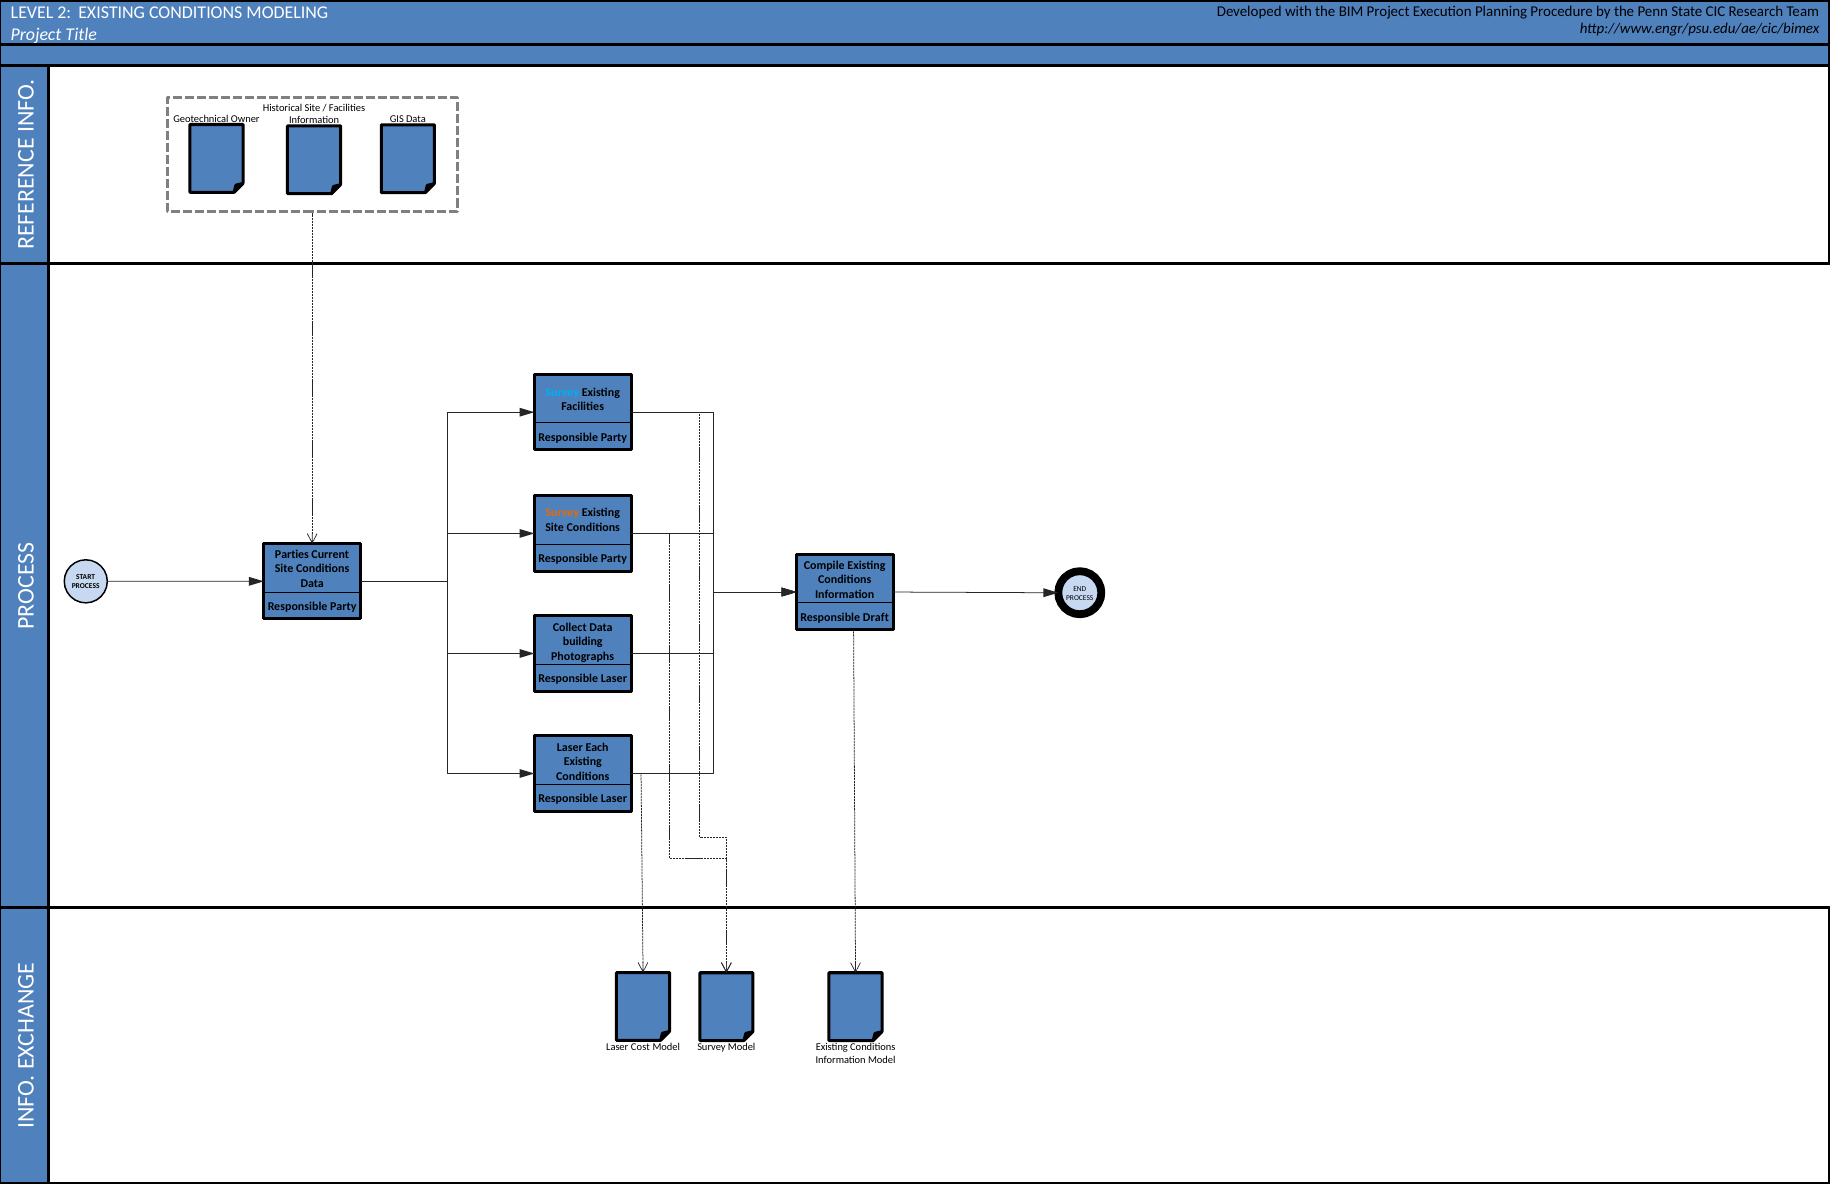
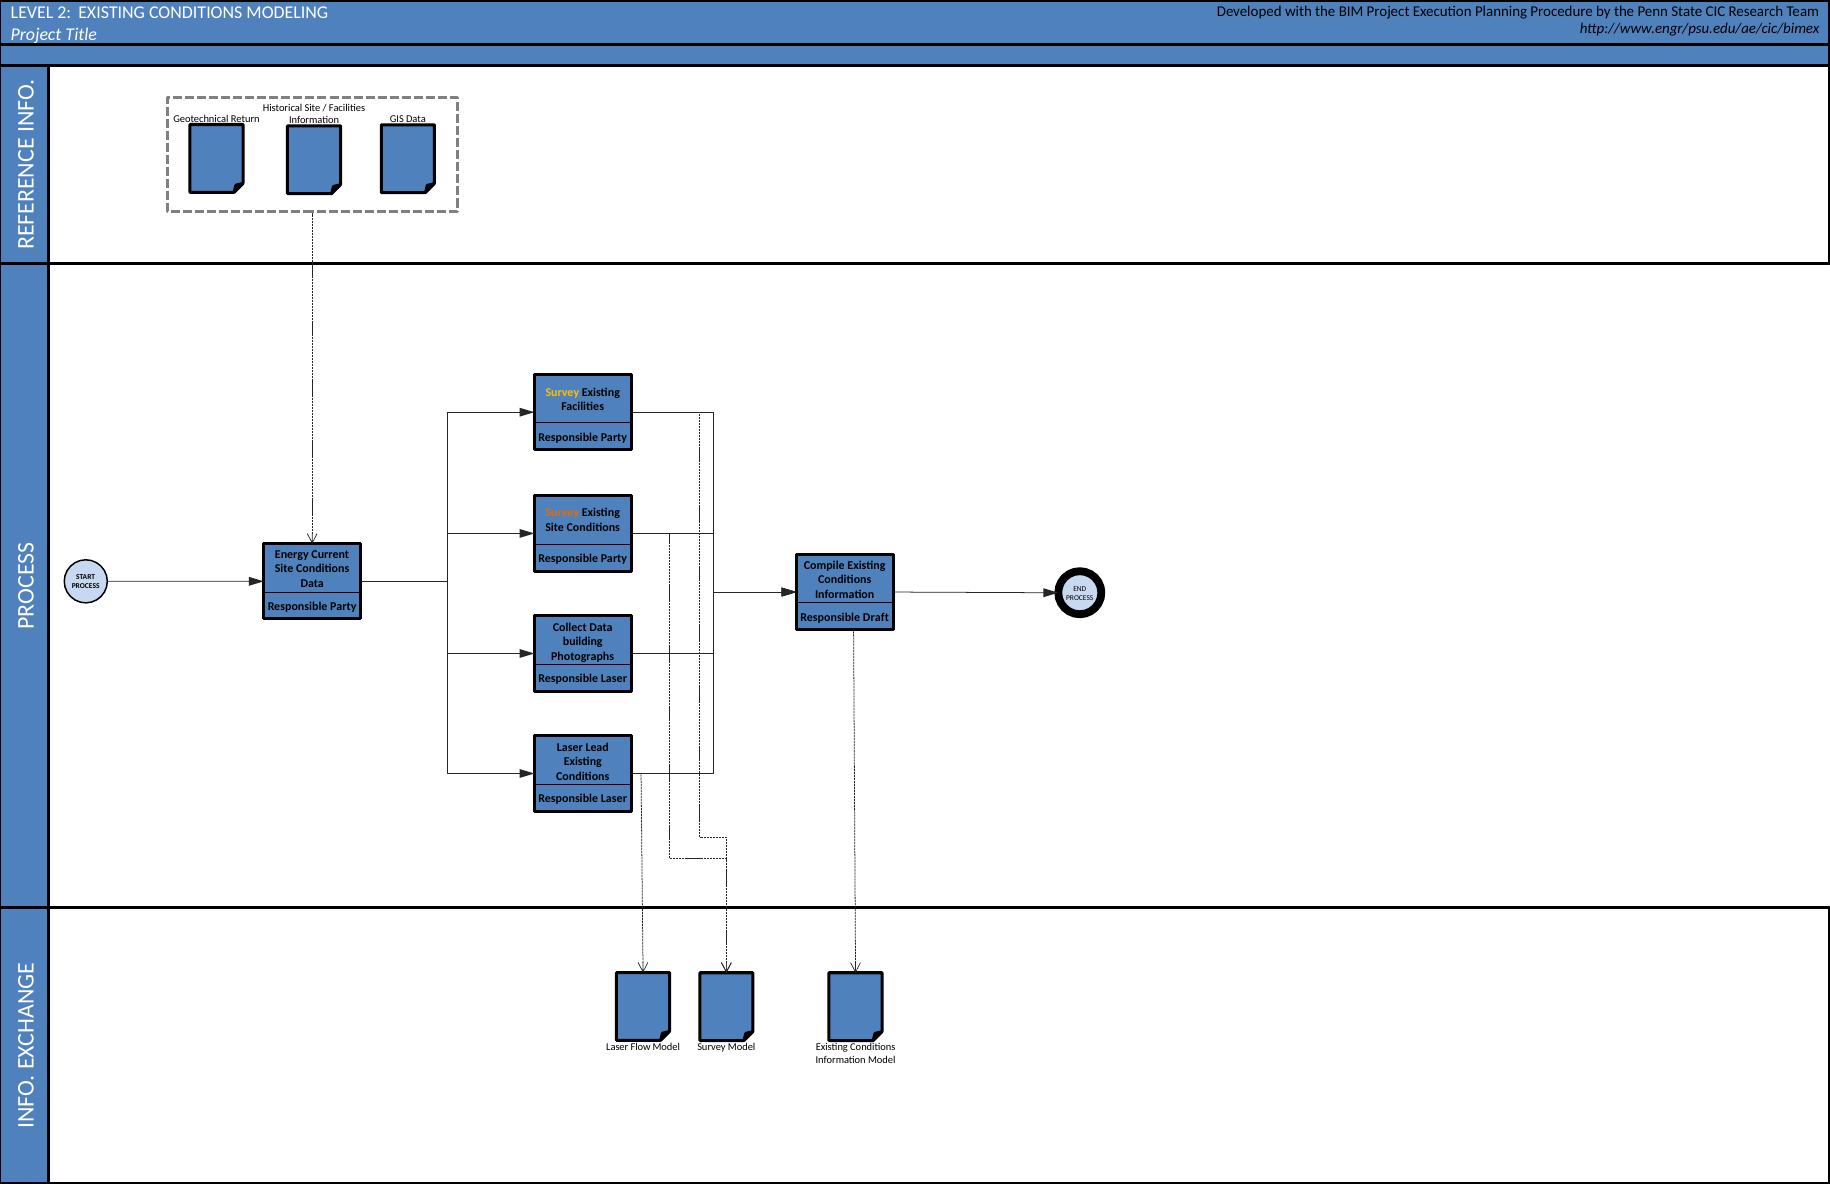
Owner: Owner -> Return
Survey at (562, 393) colour: light blue -> yellow
Parties: Parties -> Energy
Each: Each -> Lead
Cost: Cost -> Flow
